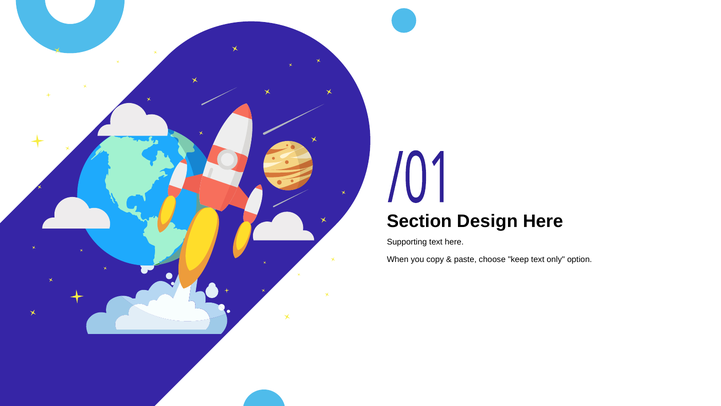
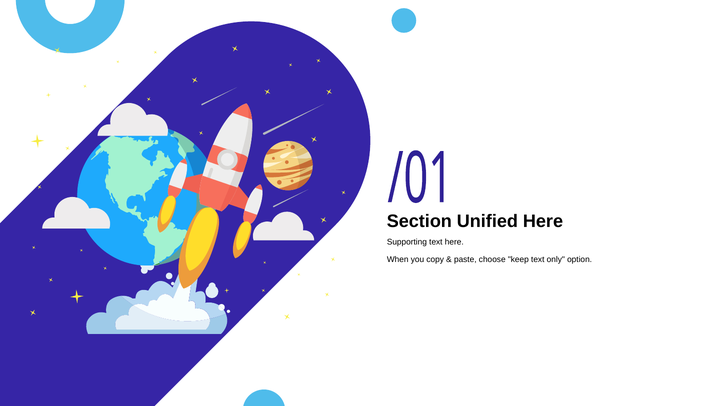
Design: Design -> Unified
